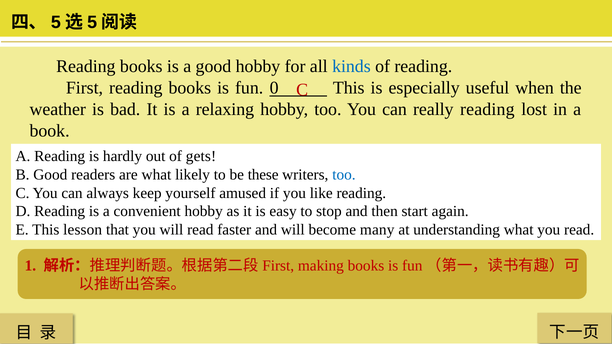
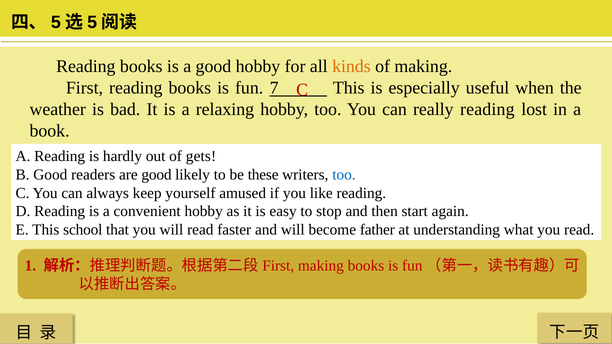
kinds colour: blue -> orange
of reading: reading -> making
0: 0 -> 7
are what: what -> good
lesson: lesson -> school
many: many -> father
